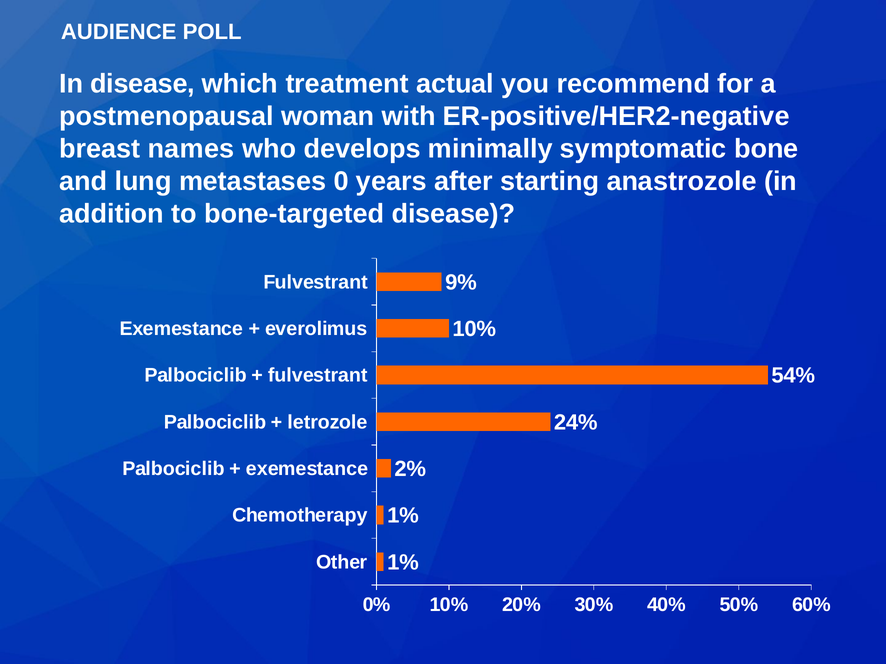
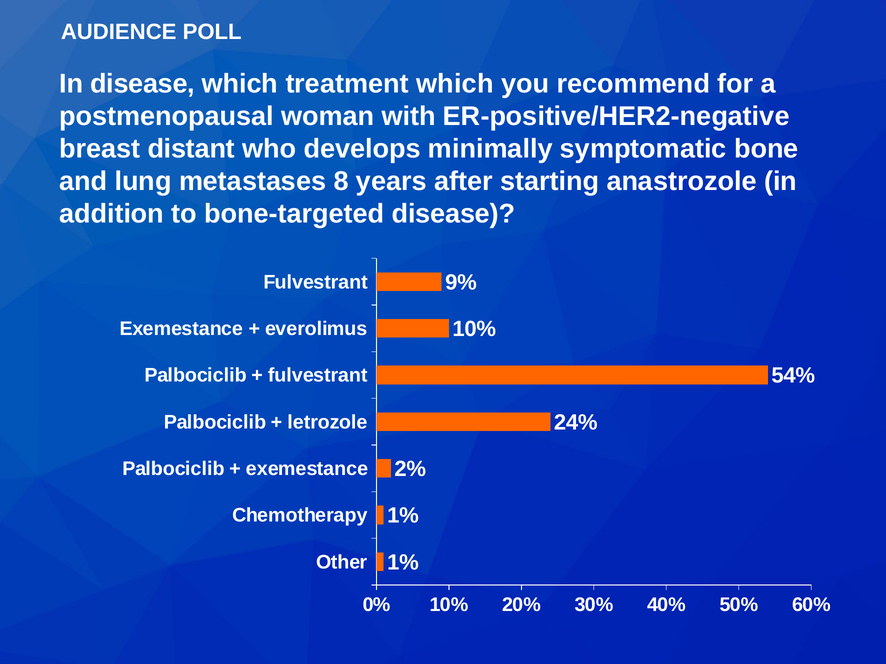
treatment actual: actual -> which
names: names -> distant
0: 0 -> 8
